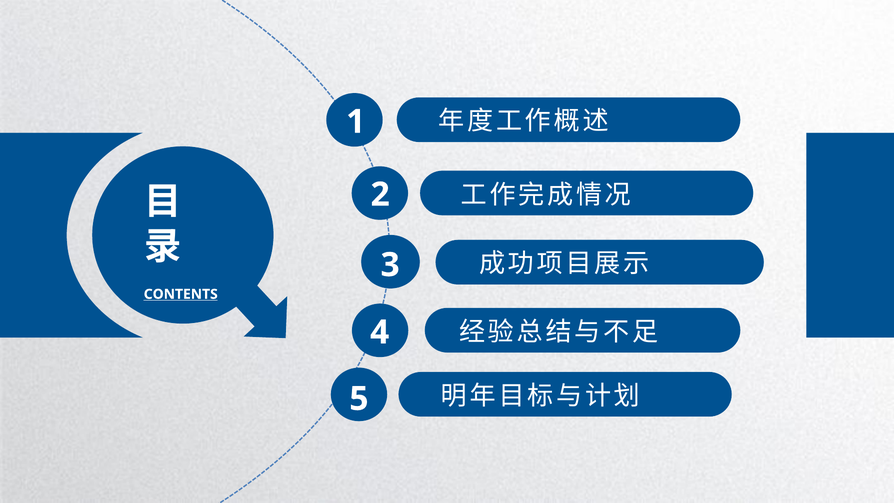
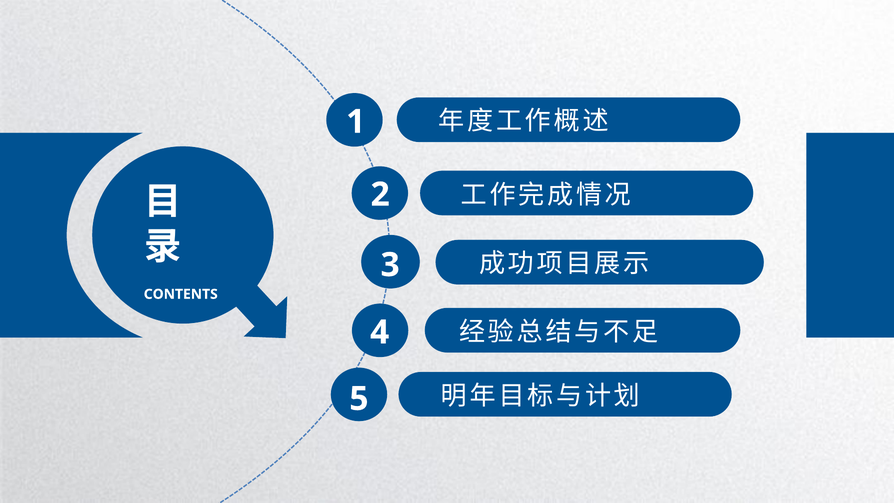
CONTENTS underline: present -> none
